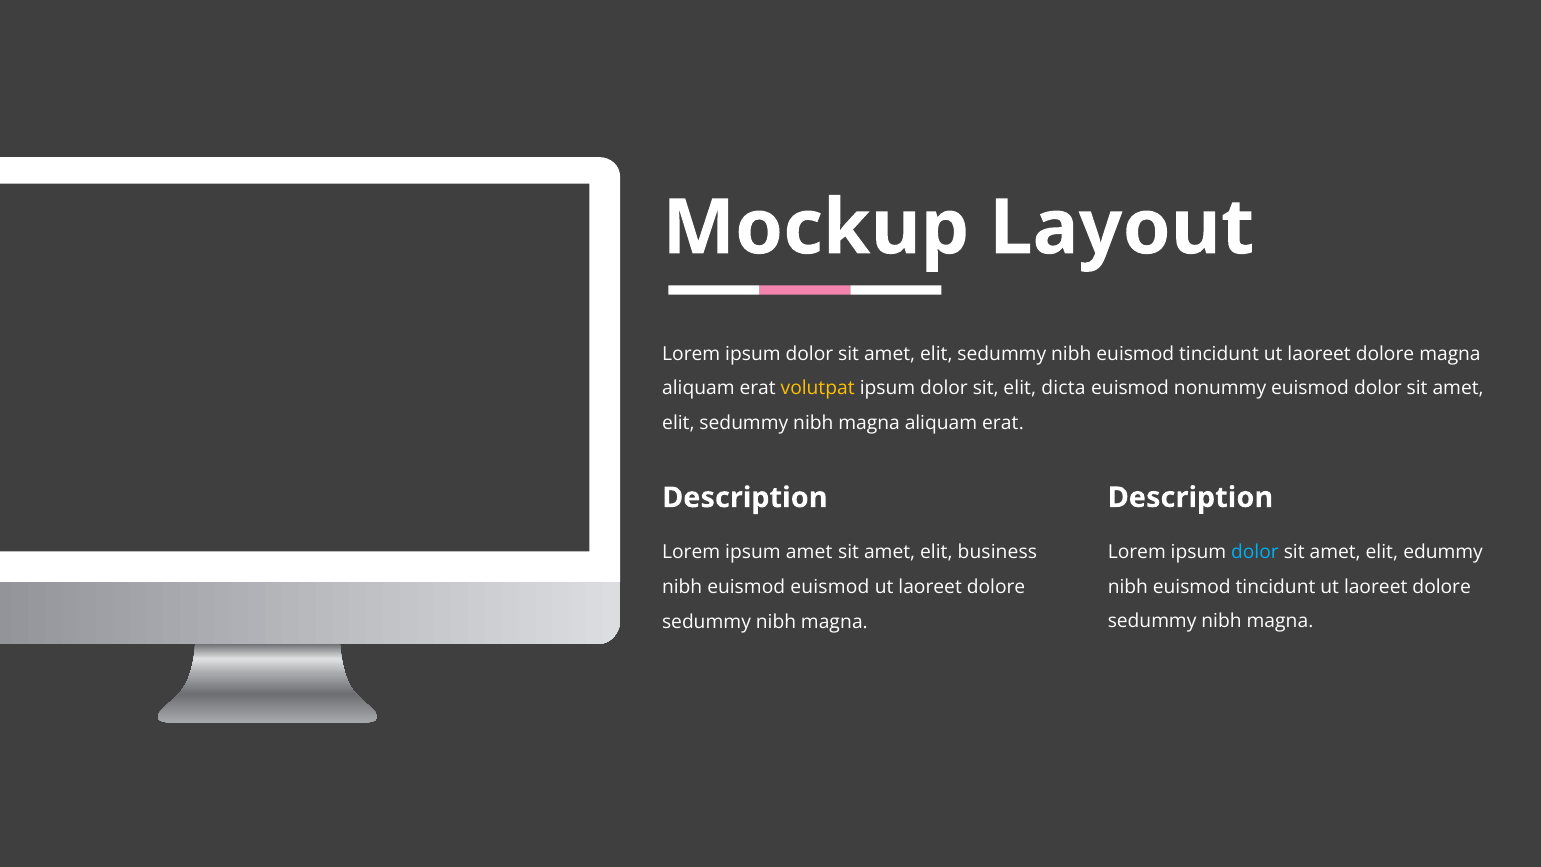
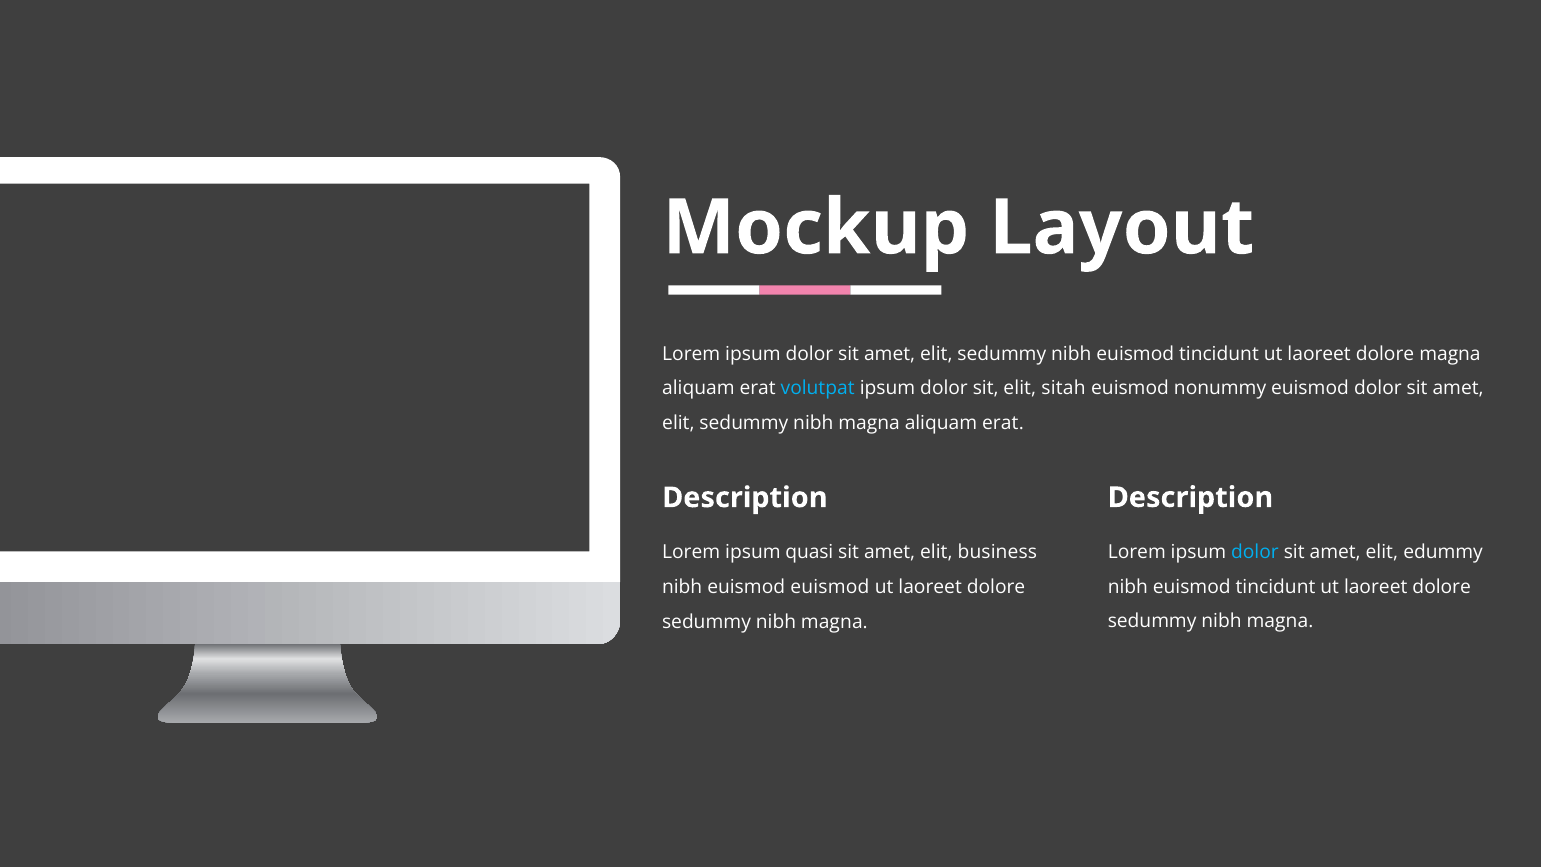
volutpat colour: yellow -> light blue
dicta: dicta -> sitah
ipsum amet: amet -> quasi
